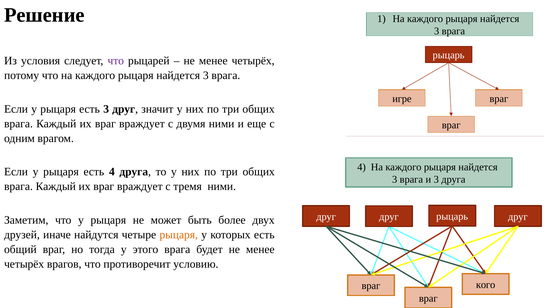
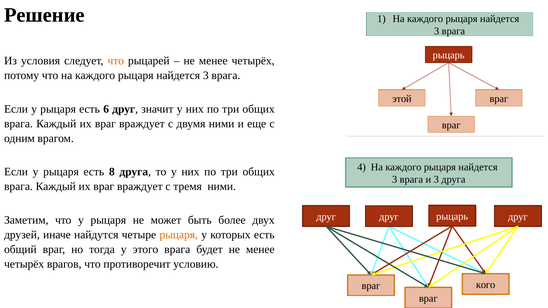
что at (116, 61) colour: purple -> orange
игре: игре -> этой
есть 3: 3 -> 6
есть 4: 4 -> 8
